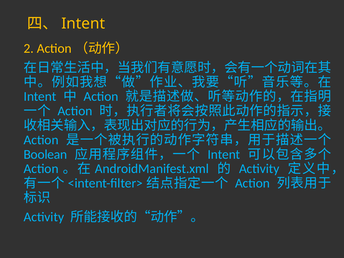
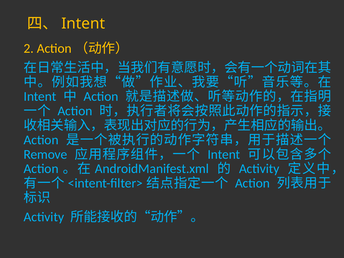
Boolean: Boolean -> Remove
